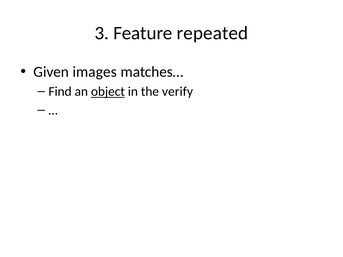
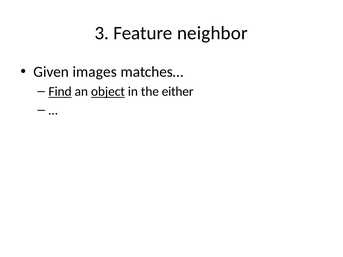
repeated: repeated -> neighbor
Find underline: none -> present
verify: verify -> either
